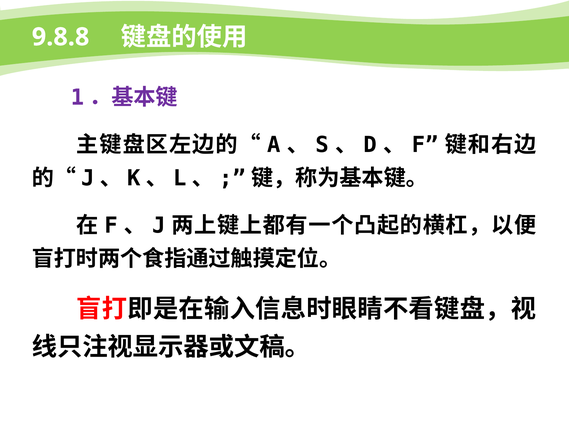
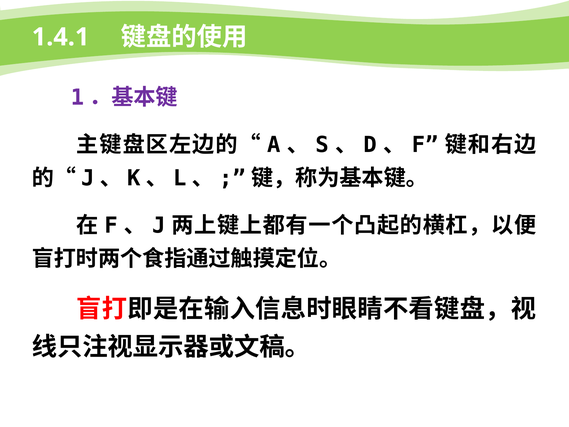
9.8.8: 9.8.8 -> 1.4.1
